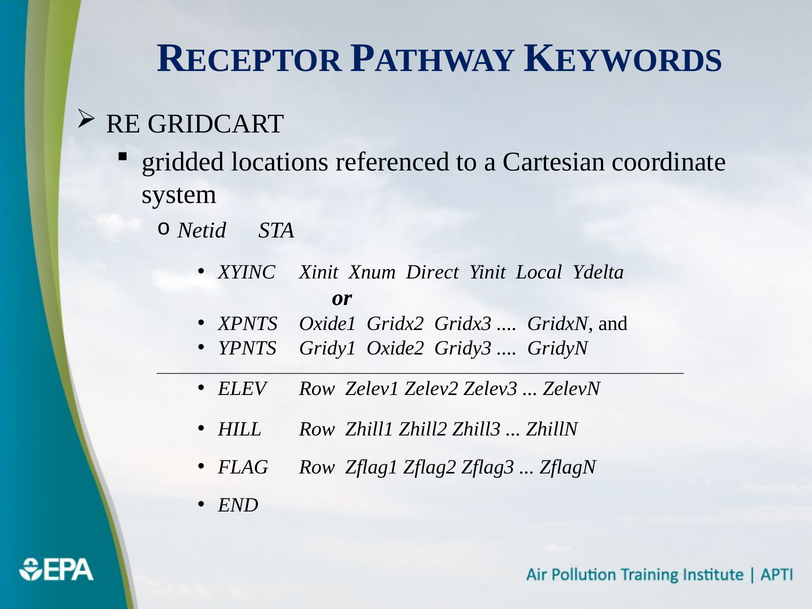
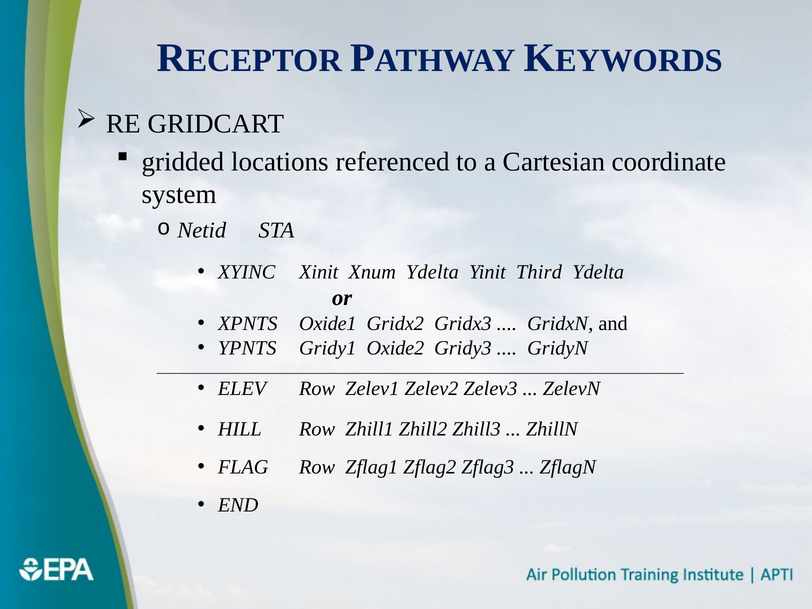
Xnum Direct: Direct -> Ydelta
Local: Local -> Third
